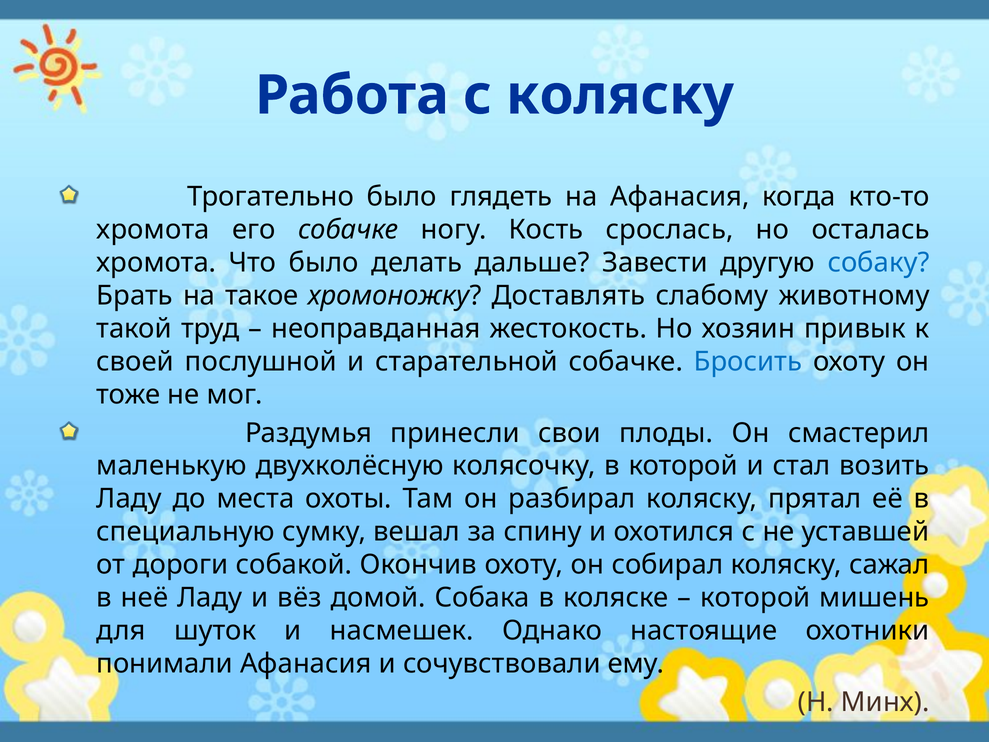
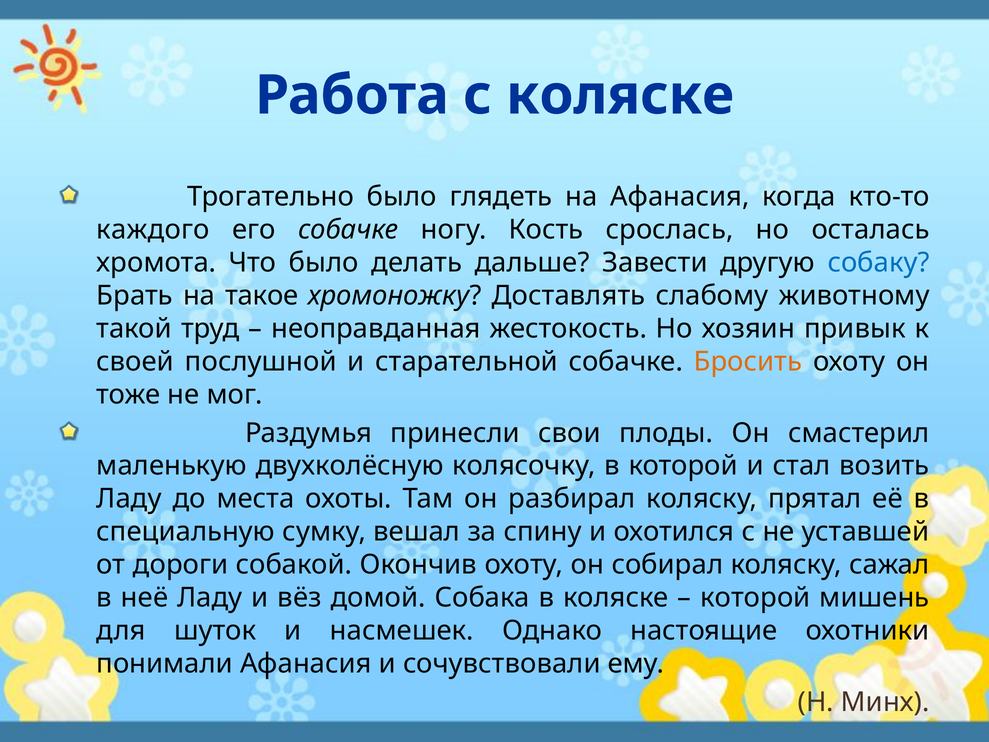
с коляску: коляску -> коляске
хромота at (153, 229): хромота -> каждого
Бросить colour: blue -> orange
